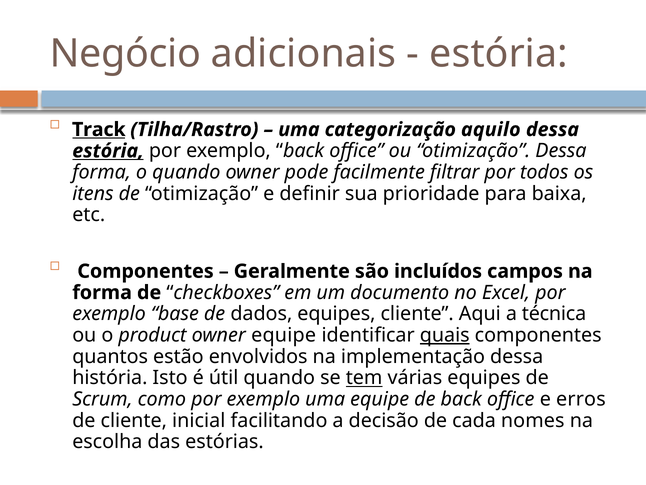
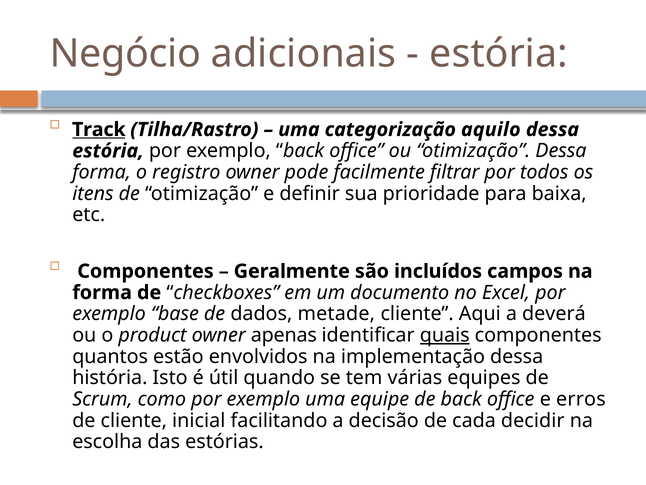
estória at (108, 151) underline: present -> none
o quando: quando -> registro
dados equipes: equipes -> metade
técnica: técnica -> deverá
owner equipe: equipe -> apenas
tem underline: present -> none
nomes: nomes -> decidir
